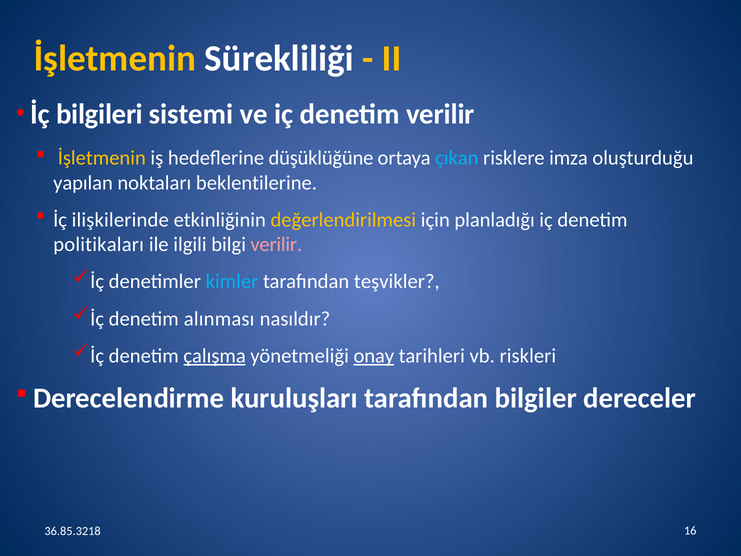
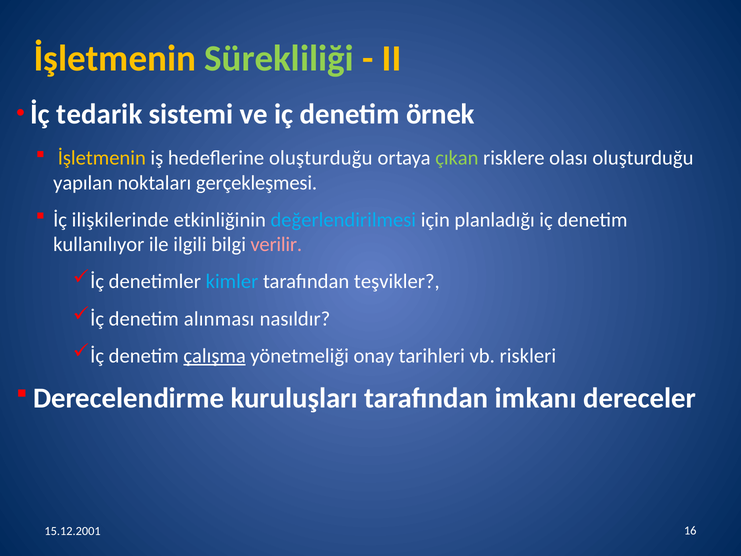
Sürekliliği colour: white -> light green
bilgileri: bilgileri -> tedarik
denetim verilir: verilir -> örnek
hedeflerine düşüklüğüne: düşüklüğüne -> oluşturduğu
çıkan colour: light blue -> light green
imza: imza -> olası
beklentilerine: beklentilerine -> gerçekleşmesi
değerlendirilmesi colour: yellow -> light blue
politikaları: politikaları -> kullanılıyor
onay underline: present -> none
bilgiler: bilgiler -> imkanı
36.85.3218: 36.85.3218 -> 15.12.2001
